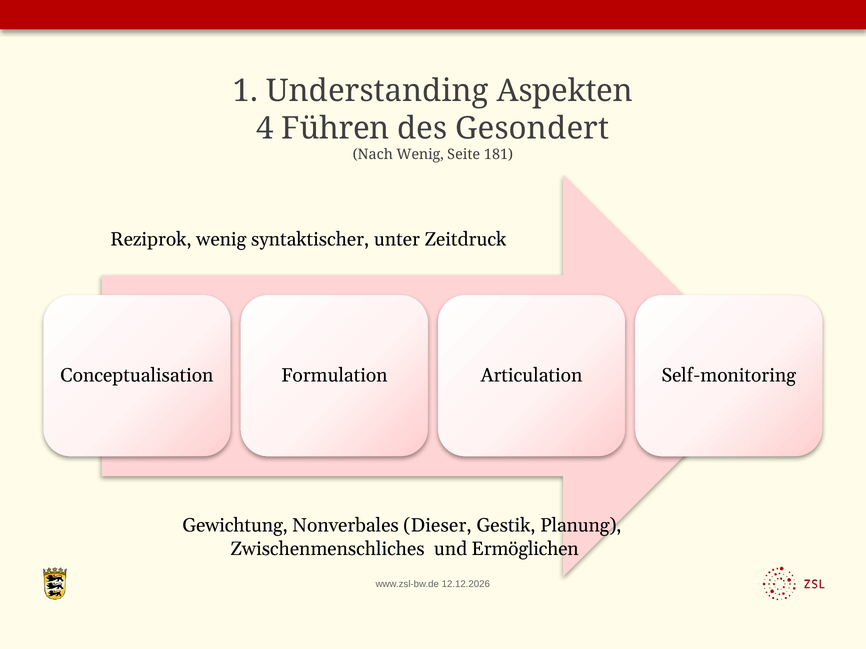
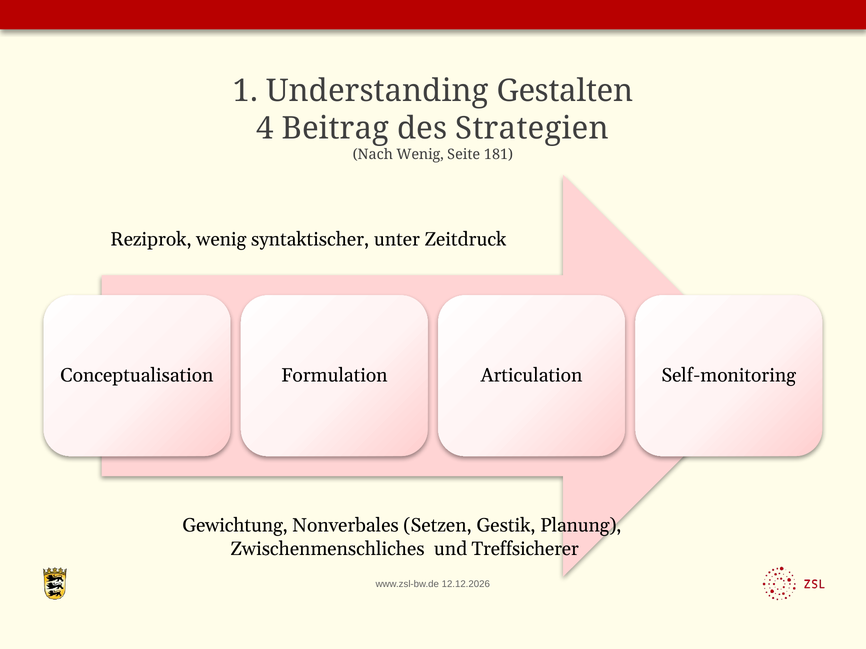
Aspekten: Aspekten -> Gestalten
Führen: Führen -> Beitrag
Gesondert: Gesondert -> Strategien
Dieser: Dieser -> Setzen
Ermöglichen: Ermöglichen -> Treffsicherer
